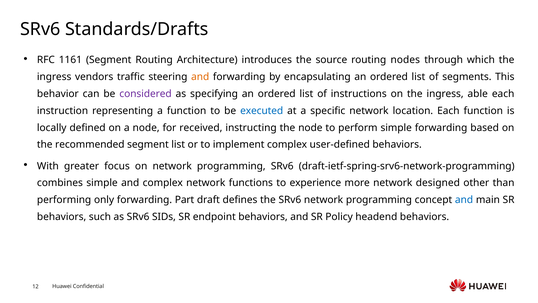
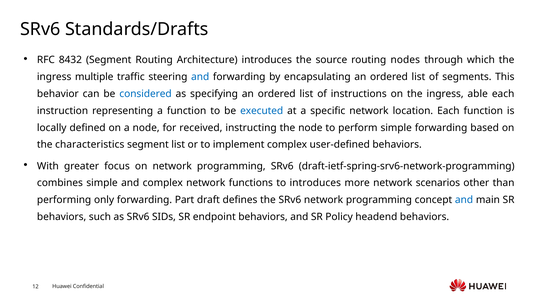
1161: 1161 -> 8432
vendors: vendors -> multiple
and at (200, 77) colour: orange -> blue
considered colour: purple -> blue
recommended: recommended -> characteristics
to experience: experience -> introduces
designed: designed -> scenarios
